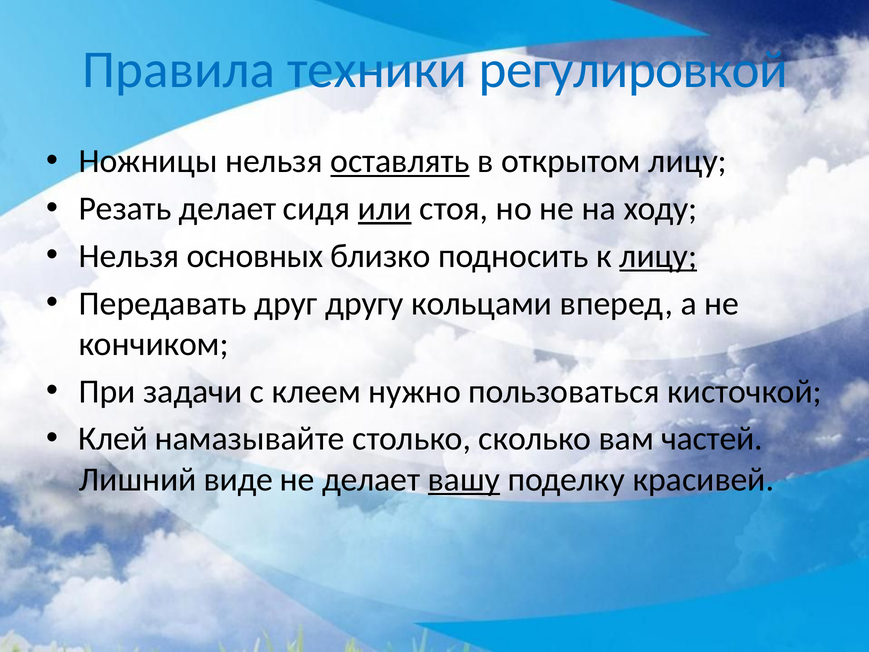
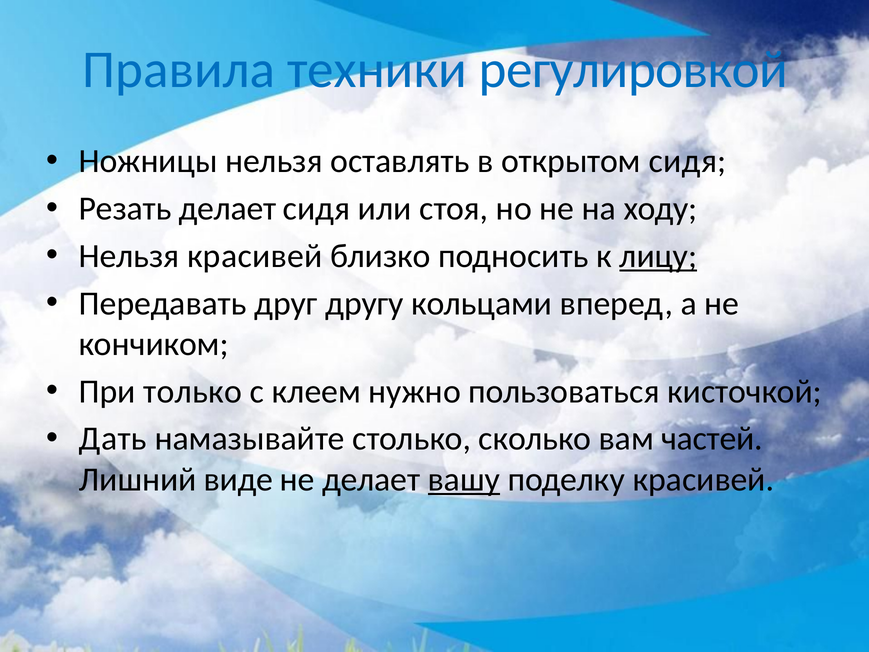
оставлять underline: present -> none
открытом лицу: лицу -> сидя
или underline: present -> none
Нельзя основных: основных -> красивей
задачи: задачи -> только
Клей: Клей -> Дать
